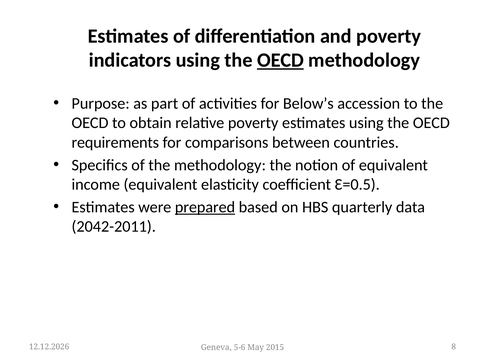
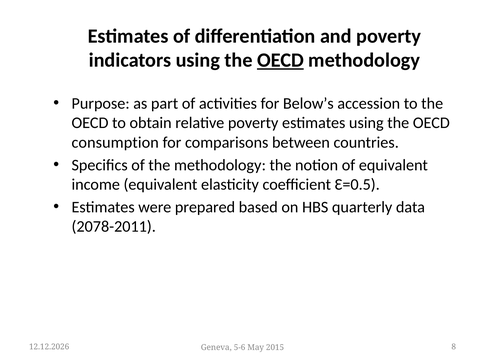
requirements: requirements -> consumption
prepared underline: present -> none
2042-2011: 2042-2011 -> 2078-2011
